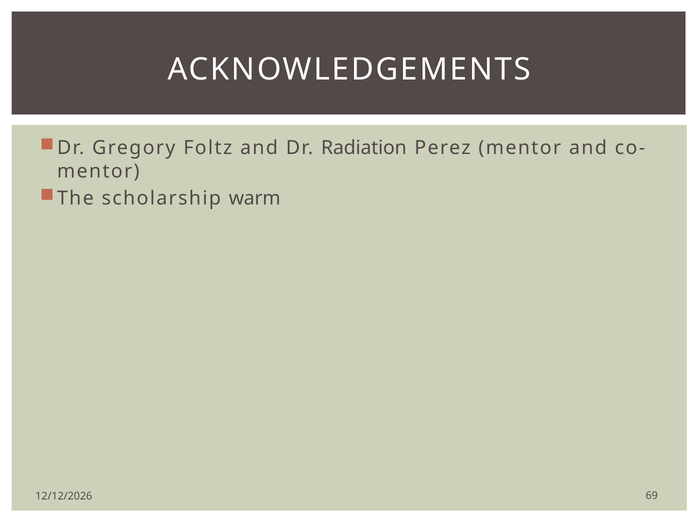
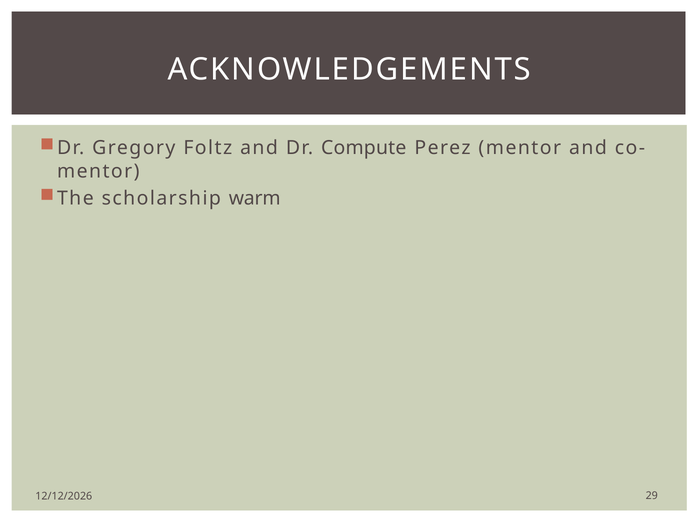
Radiation: Radiation -> Compute
69: 69 -> 29
